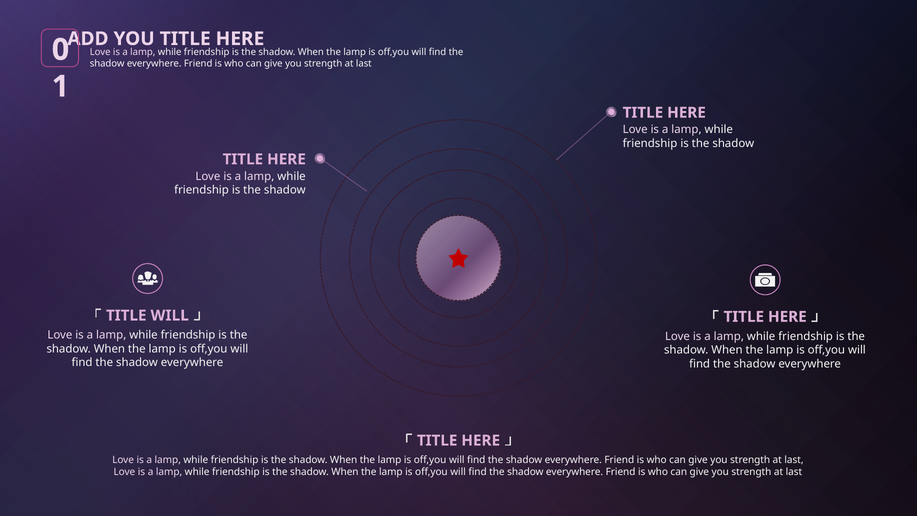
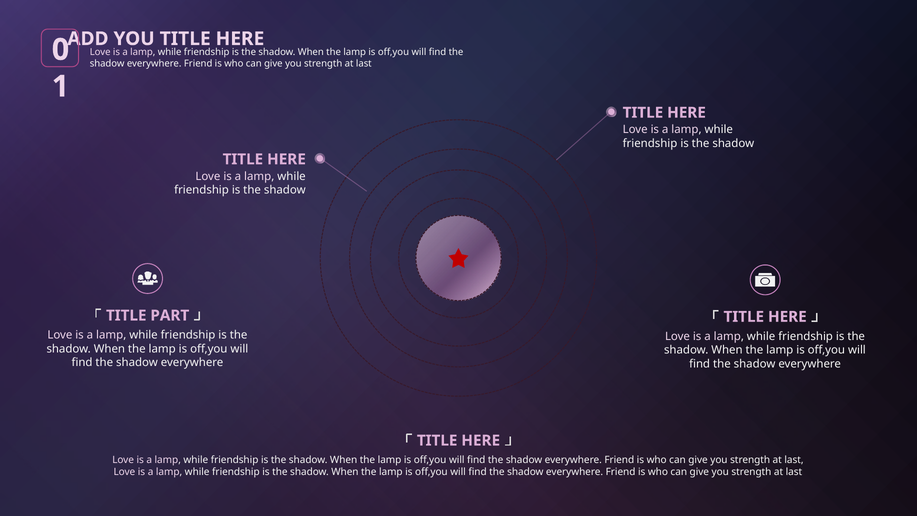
TITLE WILL: WILL -> PART
